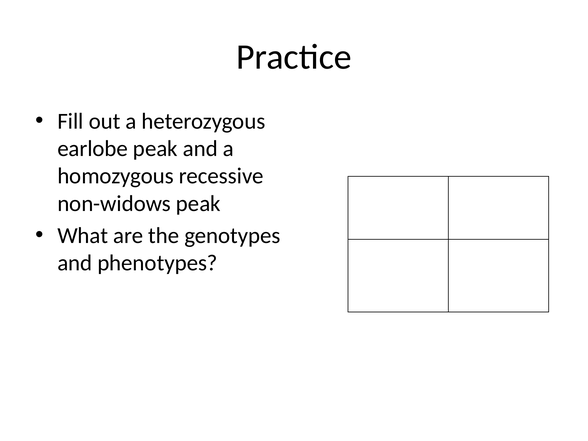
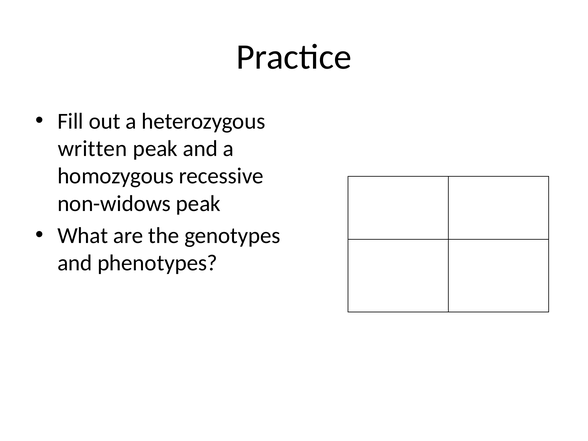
earlobe: earlobe -> written
